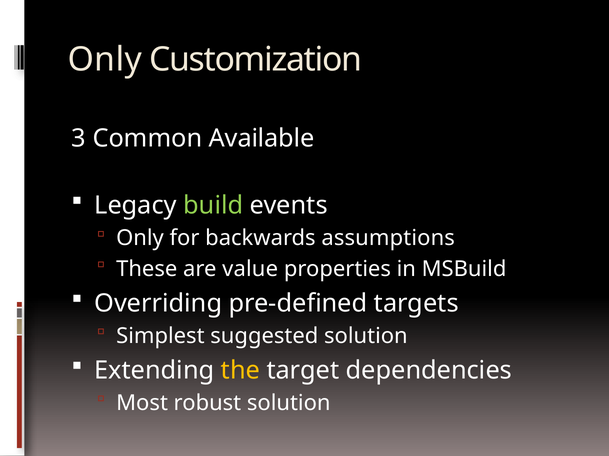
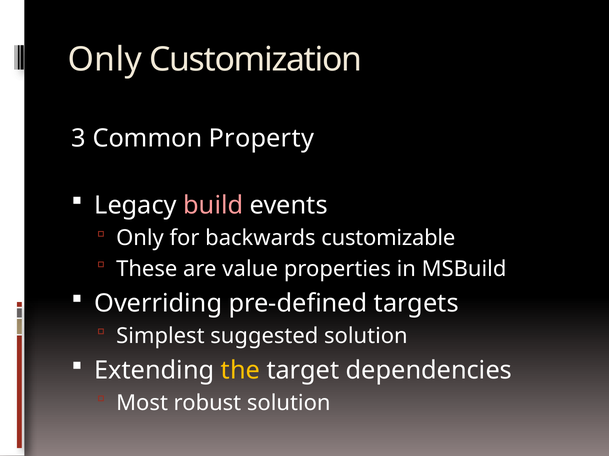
Available: Available -> Property
build colour: light green -> pink
assumptions: assumptions -> customizable
